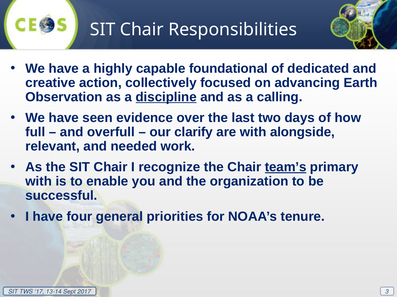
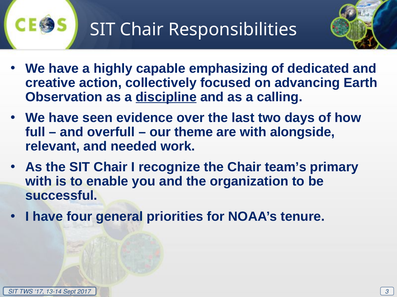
foundational: foundational -> emphasizing
clarify: clarify -> theme
team’s underline: present -> none
